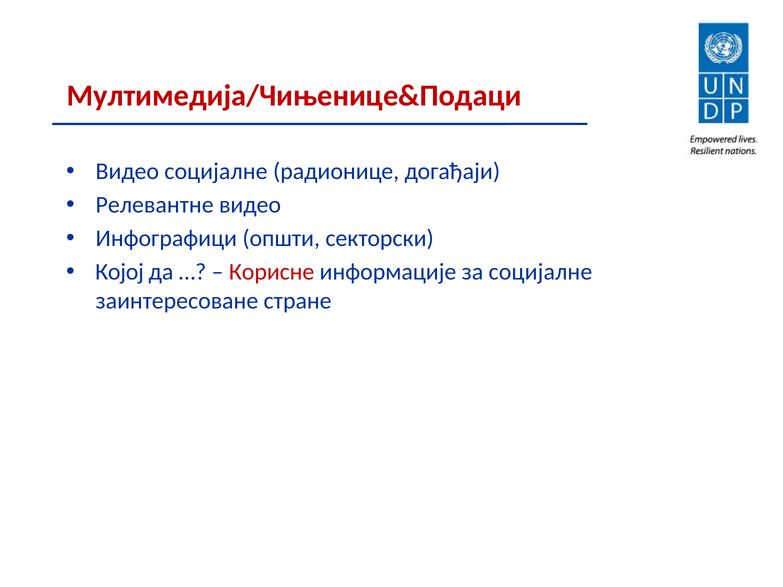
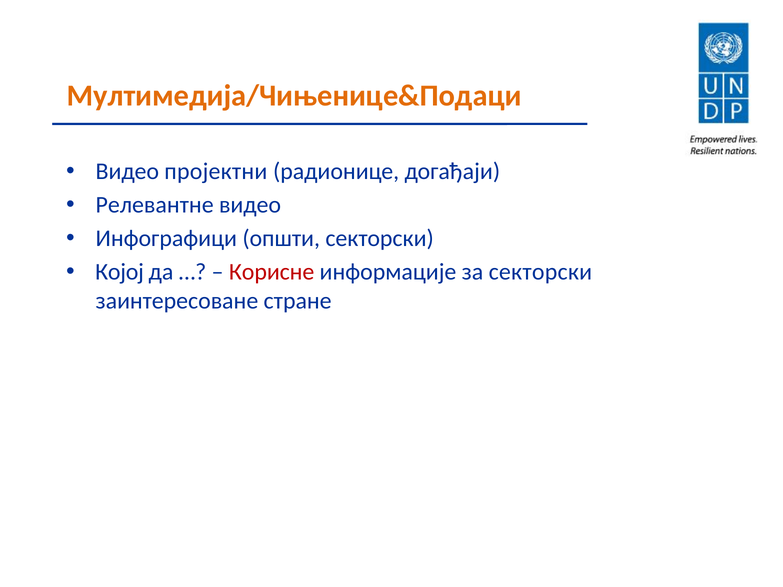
Мултимедија/Чињенице&Подаци colour: red -> orange
Видео социјалне: социјалне -> пројектни
за социјалне: социјалне -> секторски
